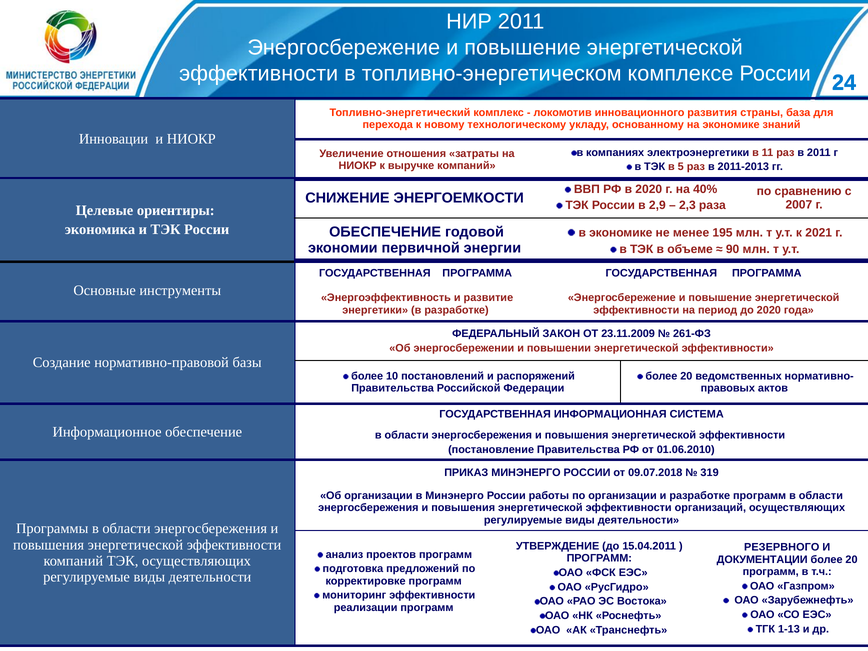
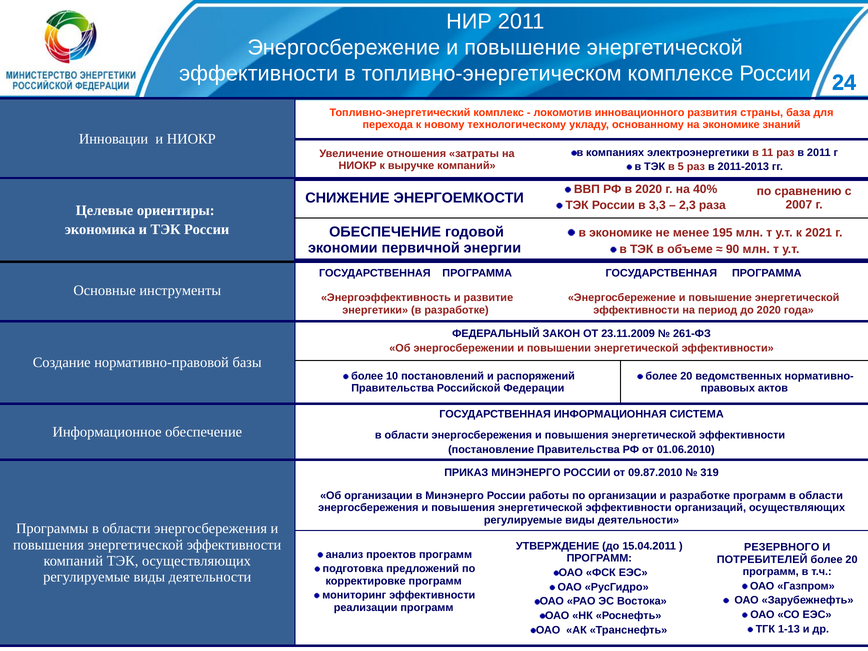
2,9: 2,9 -> 3,3
09.07.2018: 09.07.2018 -> 09.87.2010
ДОКУМЕНТАЦИИ: ДОКУМЕНТАЦИИ -> ПОТРЕБИТЕЛЕЙ
